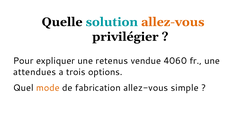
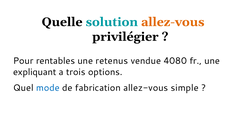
expliquer: expliquer -> rentables
4060: 4060 -> 4080
attendues: attendues -> expliquant
mode colour: orange -> blue
